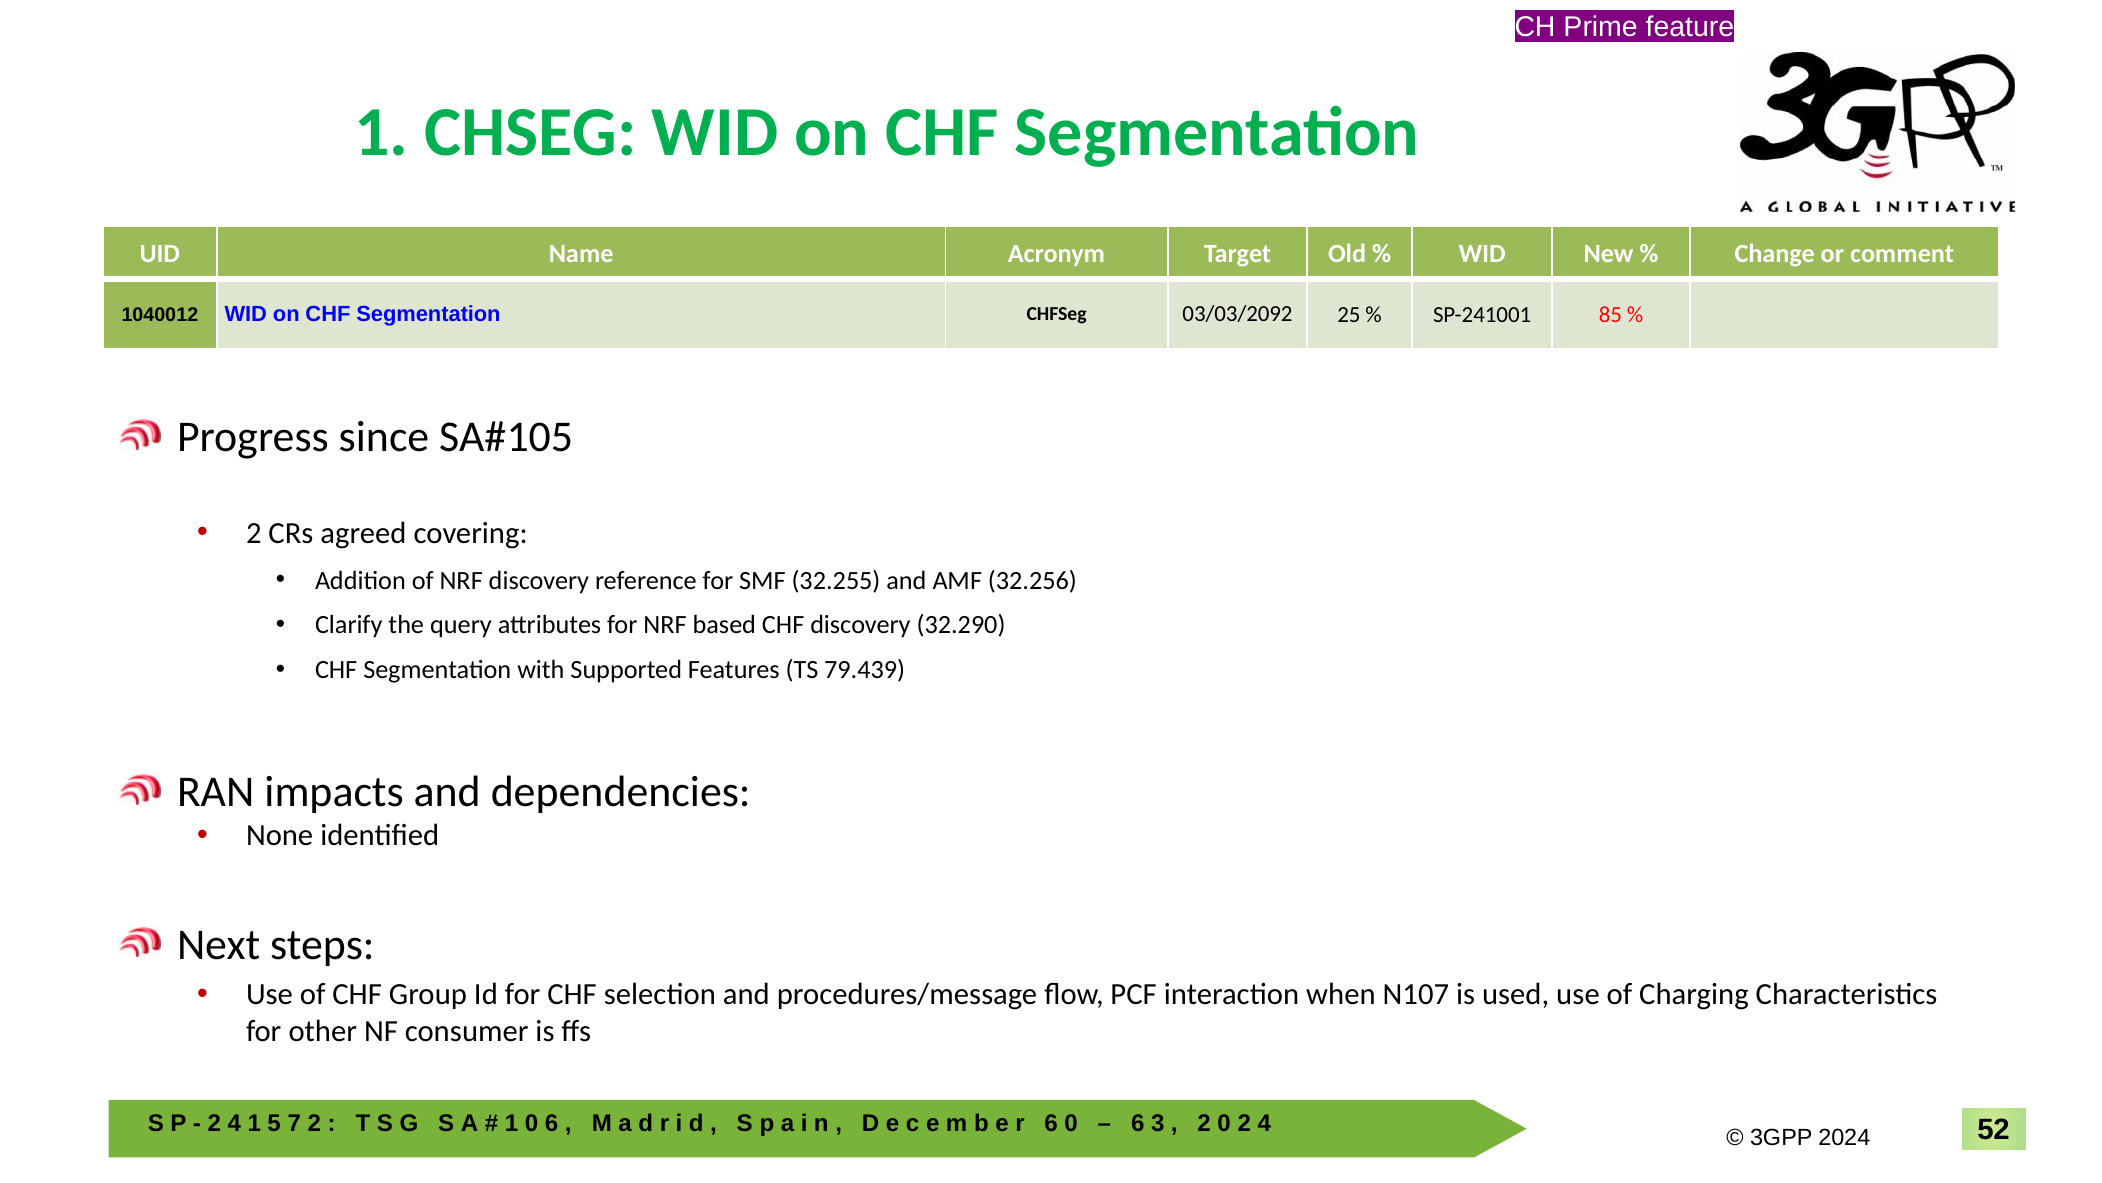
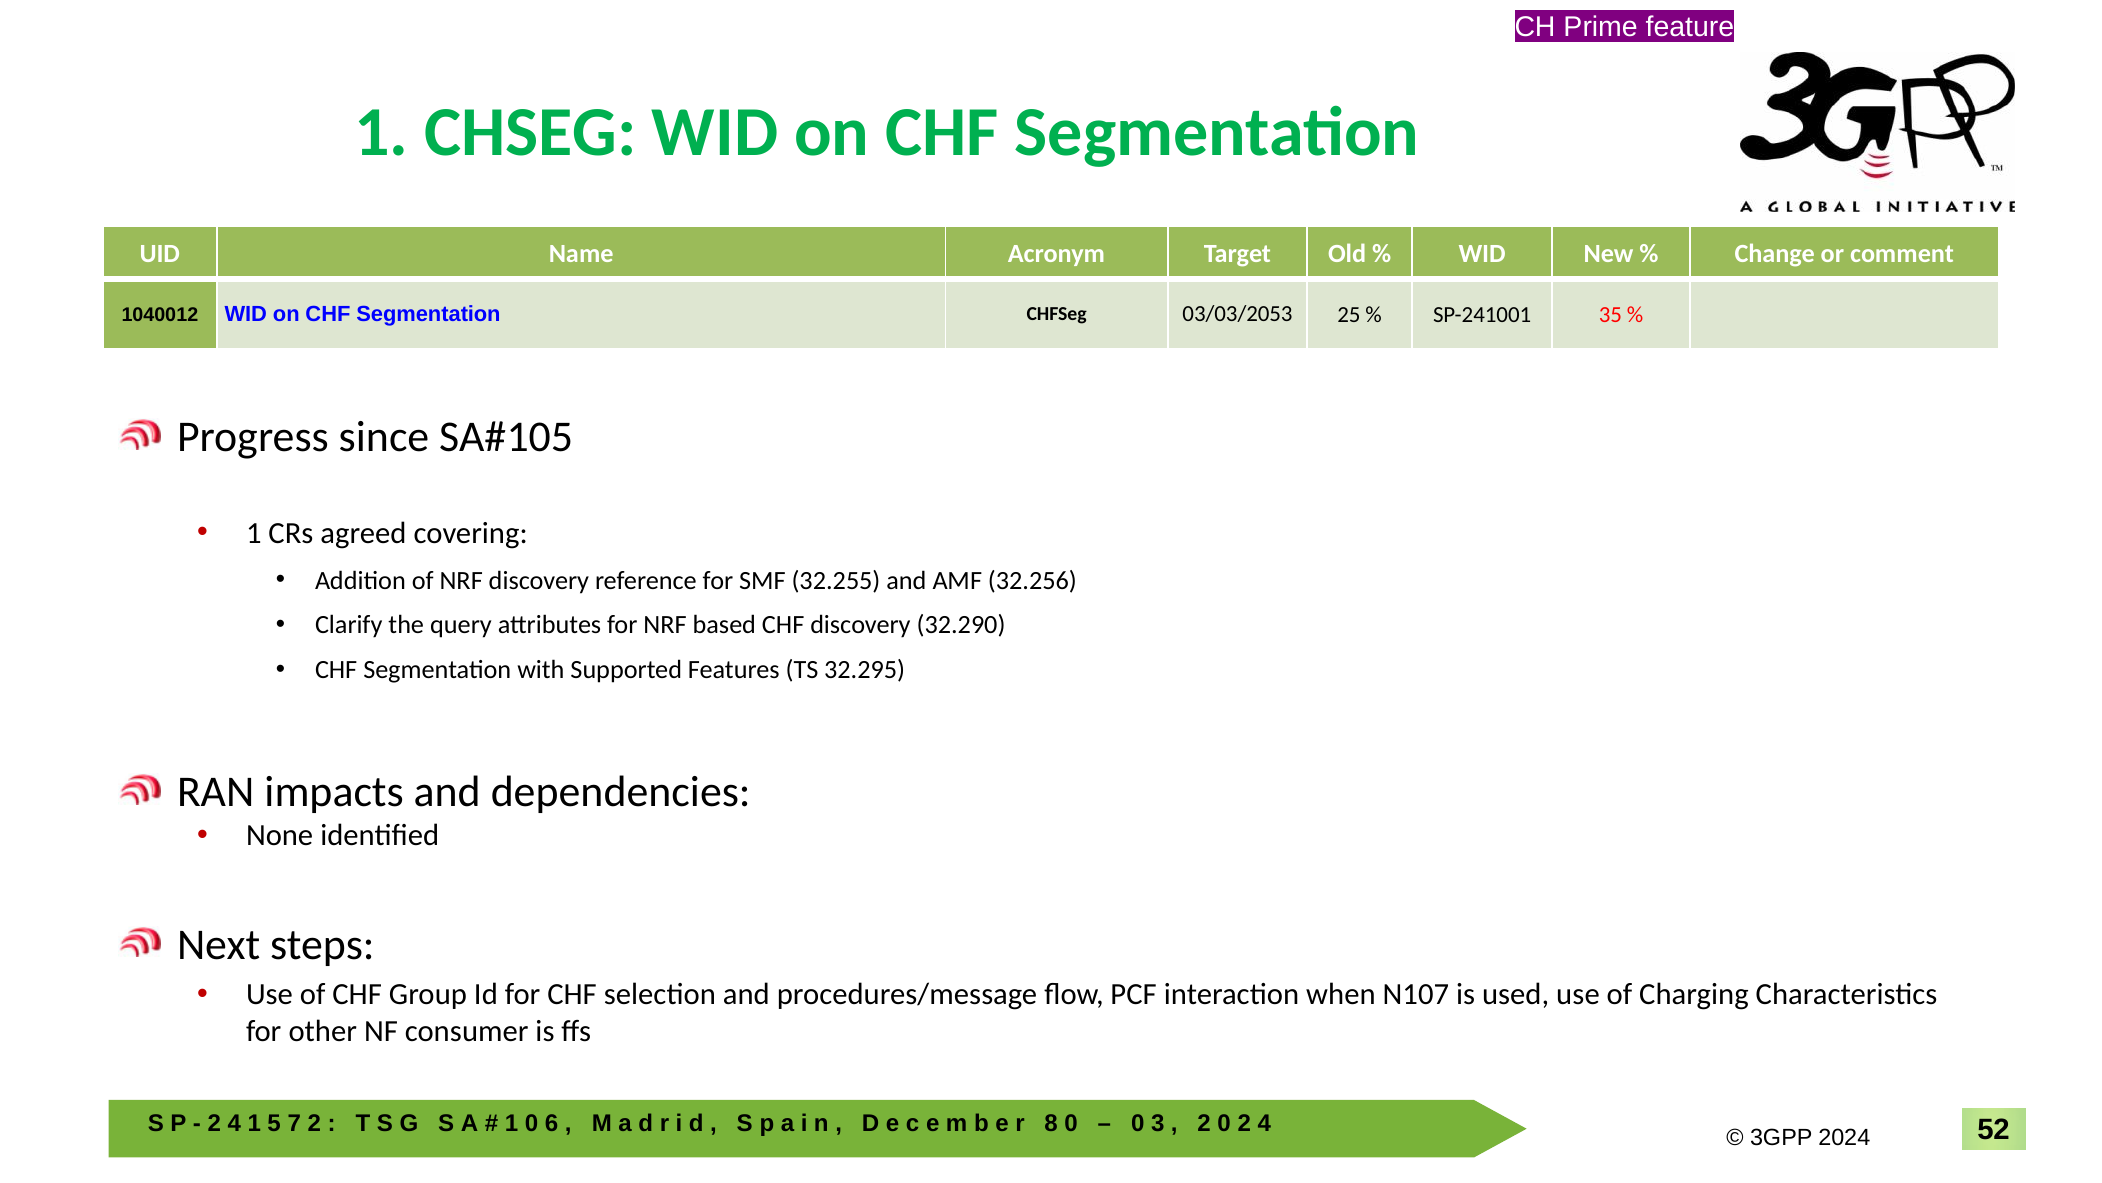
03/03/2092: 03/03/2092 -> 03/03/2053
85: 85 -> 35
2 at (254, 533): 2 -> 1
79.439: 79.439 -> 32.295
6 at (1051, 1123): 6 -> 8
6 at (1138, 1123): 6 -> 0
